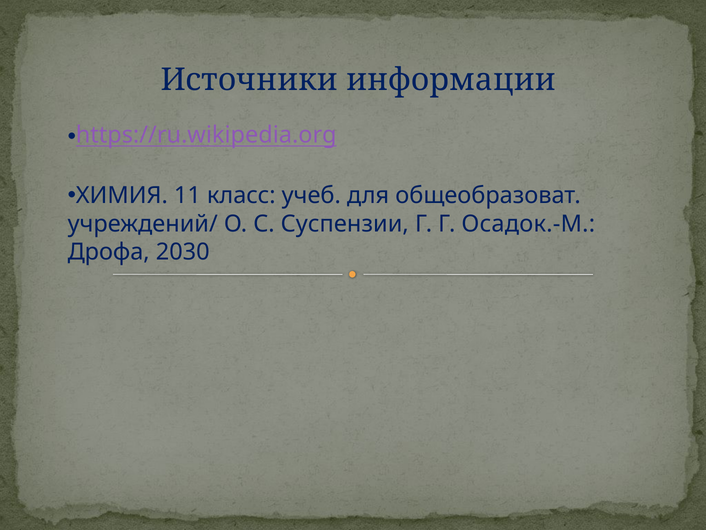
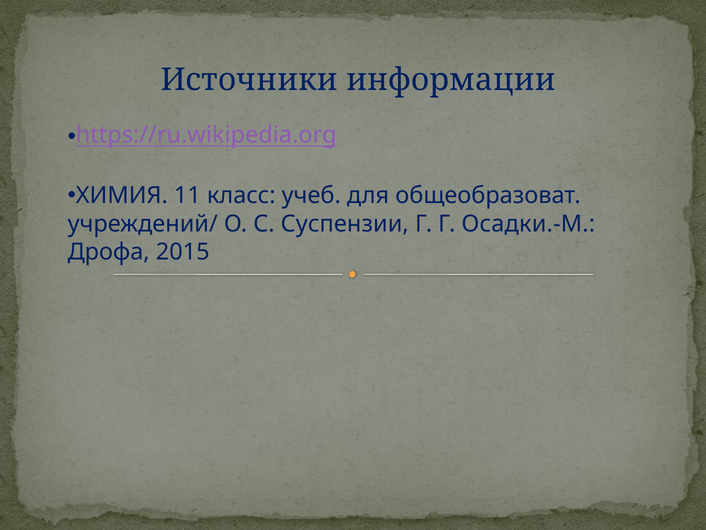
Осадок.-М: Осадок.-М -> Осадки.-М
2030: 2030 -> 2015
